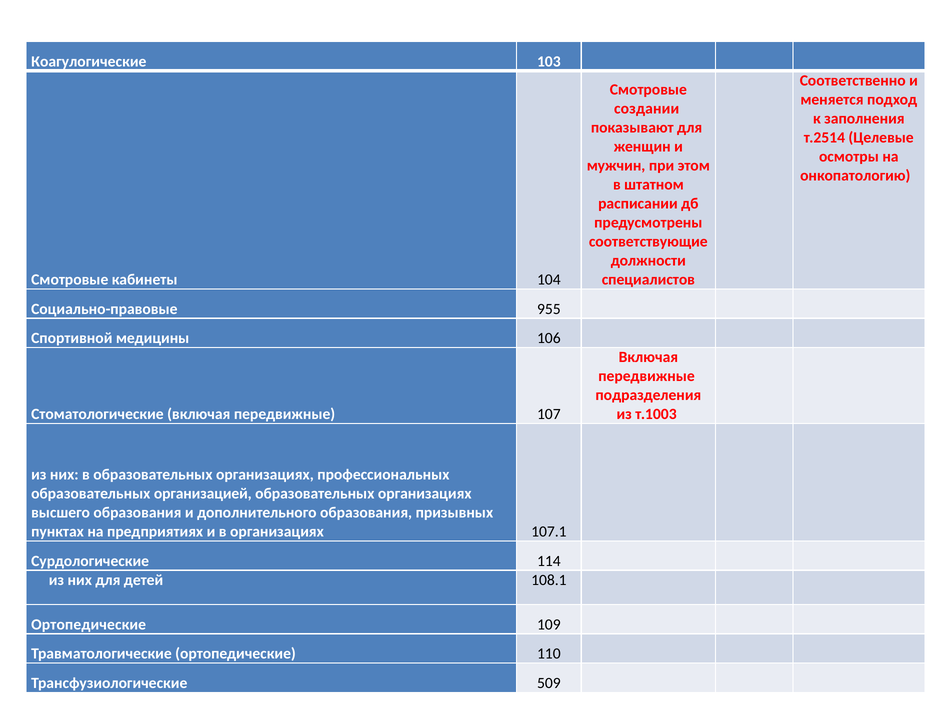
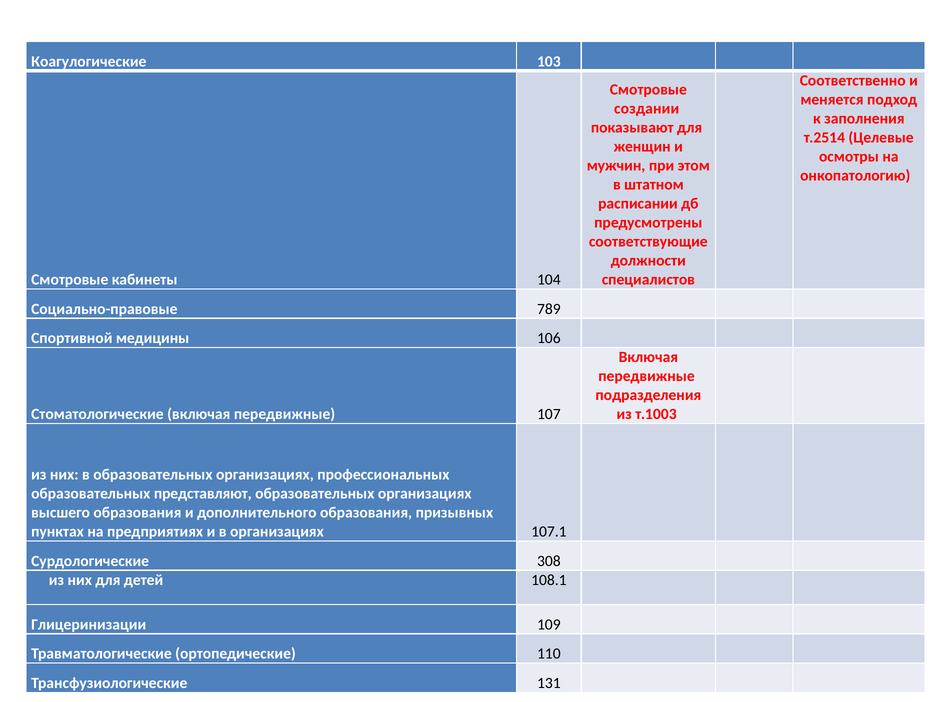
955: 955 -> 789
организацией: организацией -> представляют
114: 114 -> 308
Ортопедические at (89, 624): Ортопедические -> Глицеринизации
509: 509 -> 131
